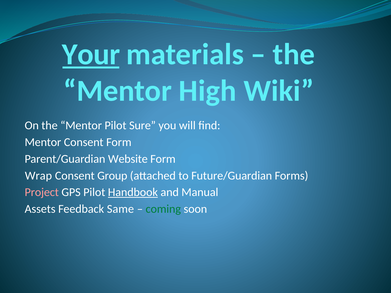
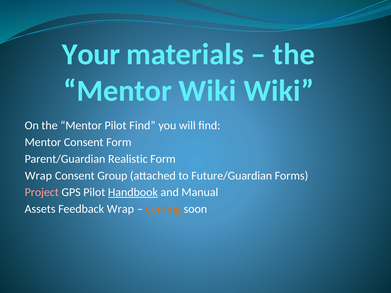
Your underline: present -> none
Mentor High: High -> Wiki
Pilot Sure: Sure -> Find
Website: Website -> Realistic
Feedback Same: Same -> Wrap
coming colour: green -> orange
